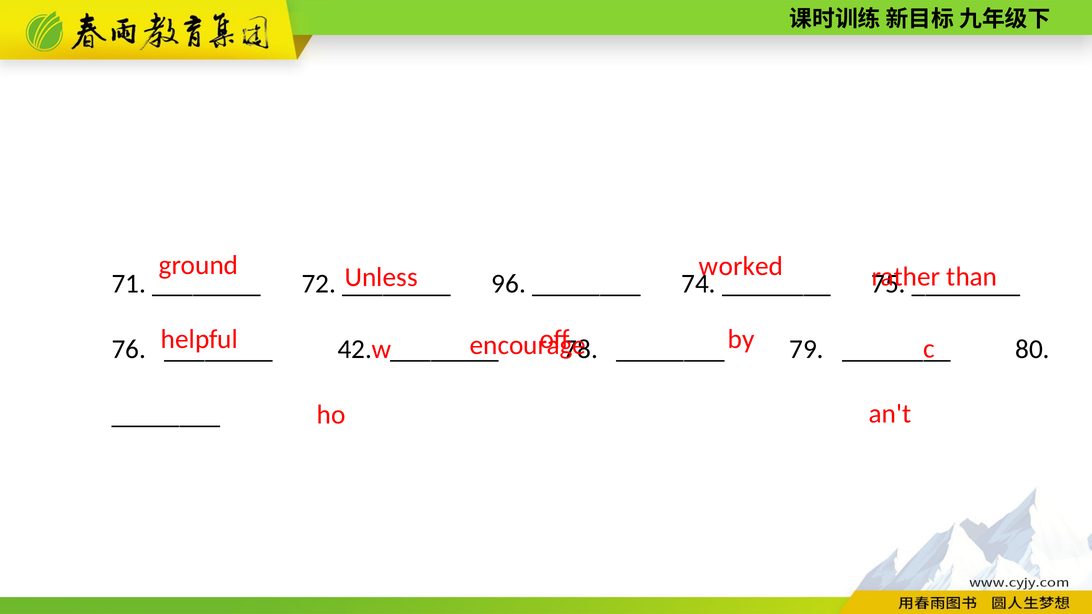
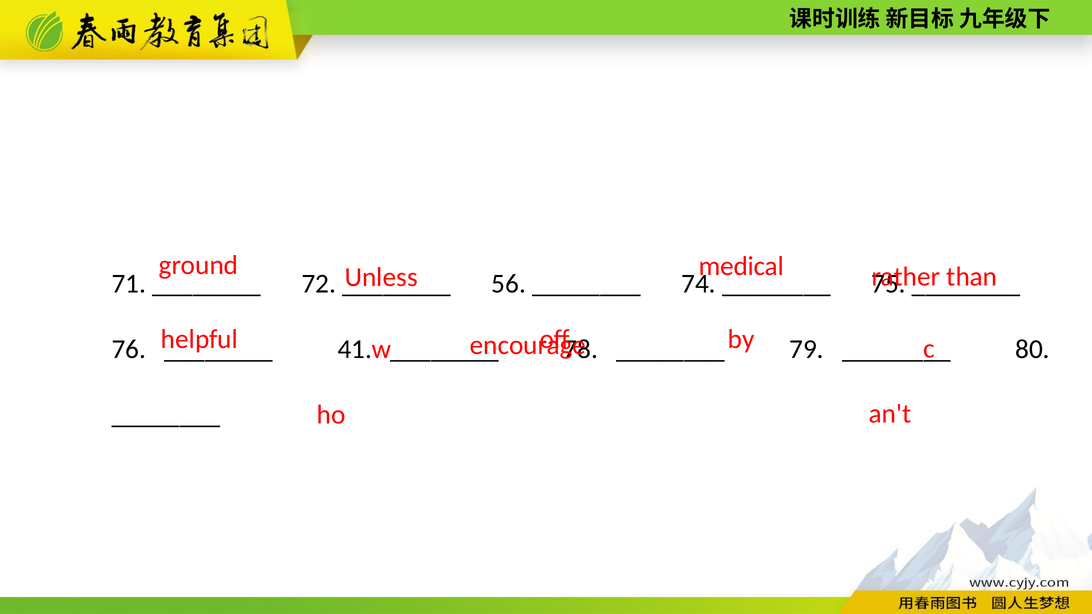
worked: worked -> medical
96: 96 -> 56
42: 42 -> 41
